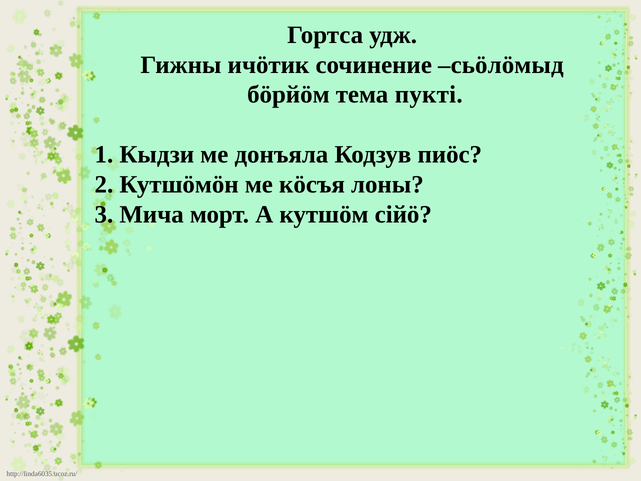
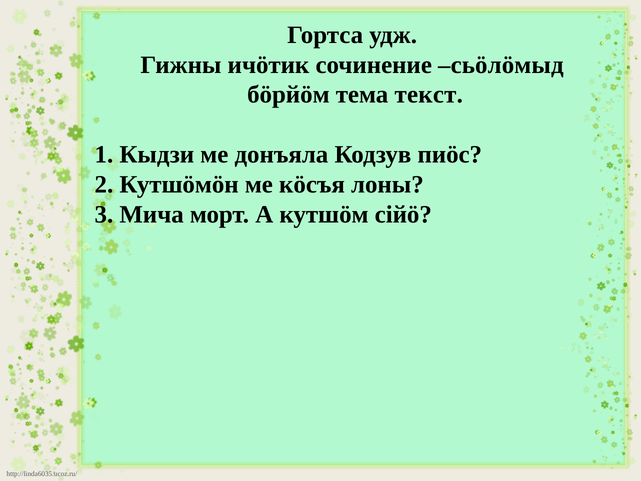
пукті: пукті -> текст
